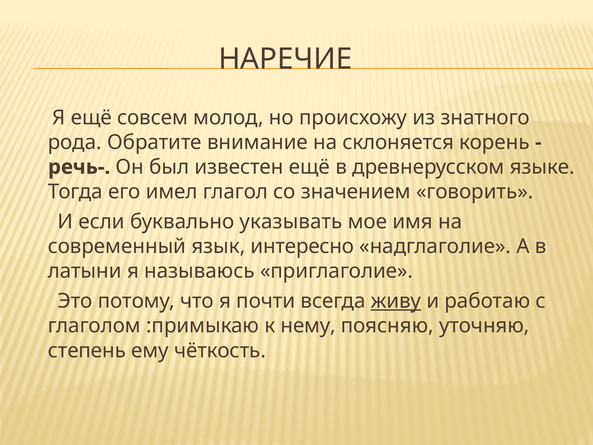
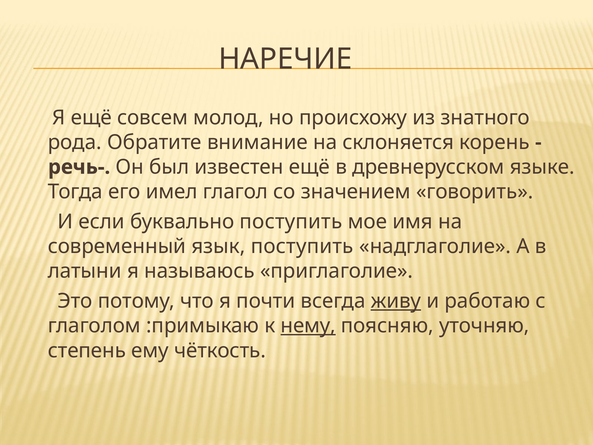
буквально указывать: указывать -> поступить
язык интересно: интересно -> поступить
нему underline: none -> present
